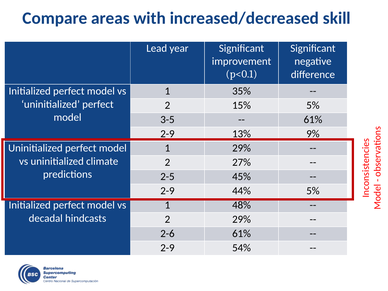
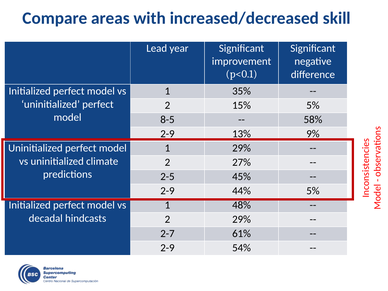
3-5: 3-5 -> 8-5
61% at (313, 120): 61% -> 58%
2-6: 2-6 -> 2-7
